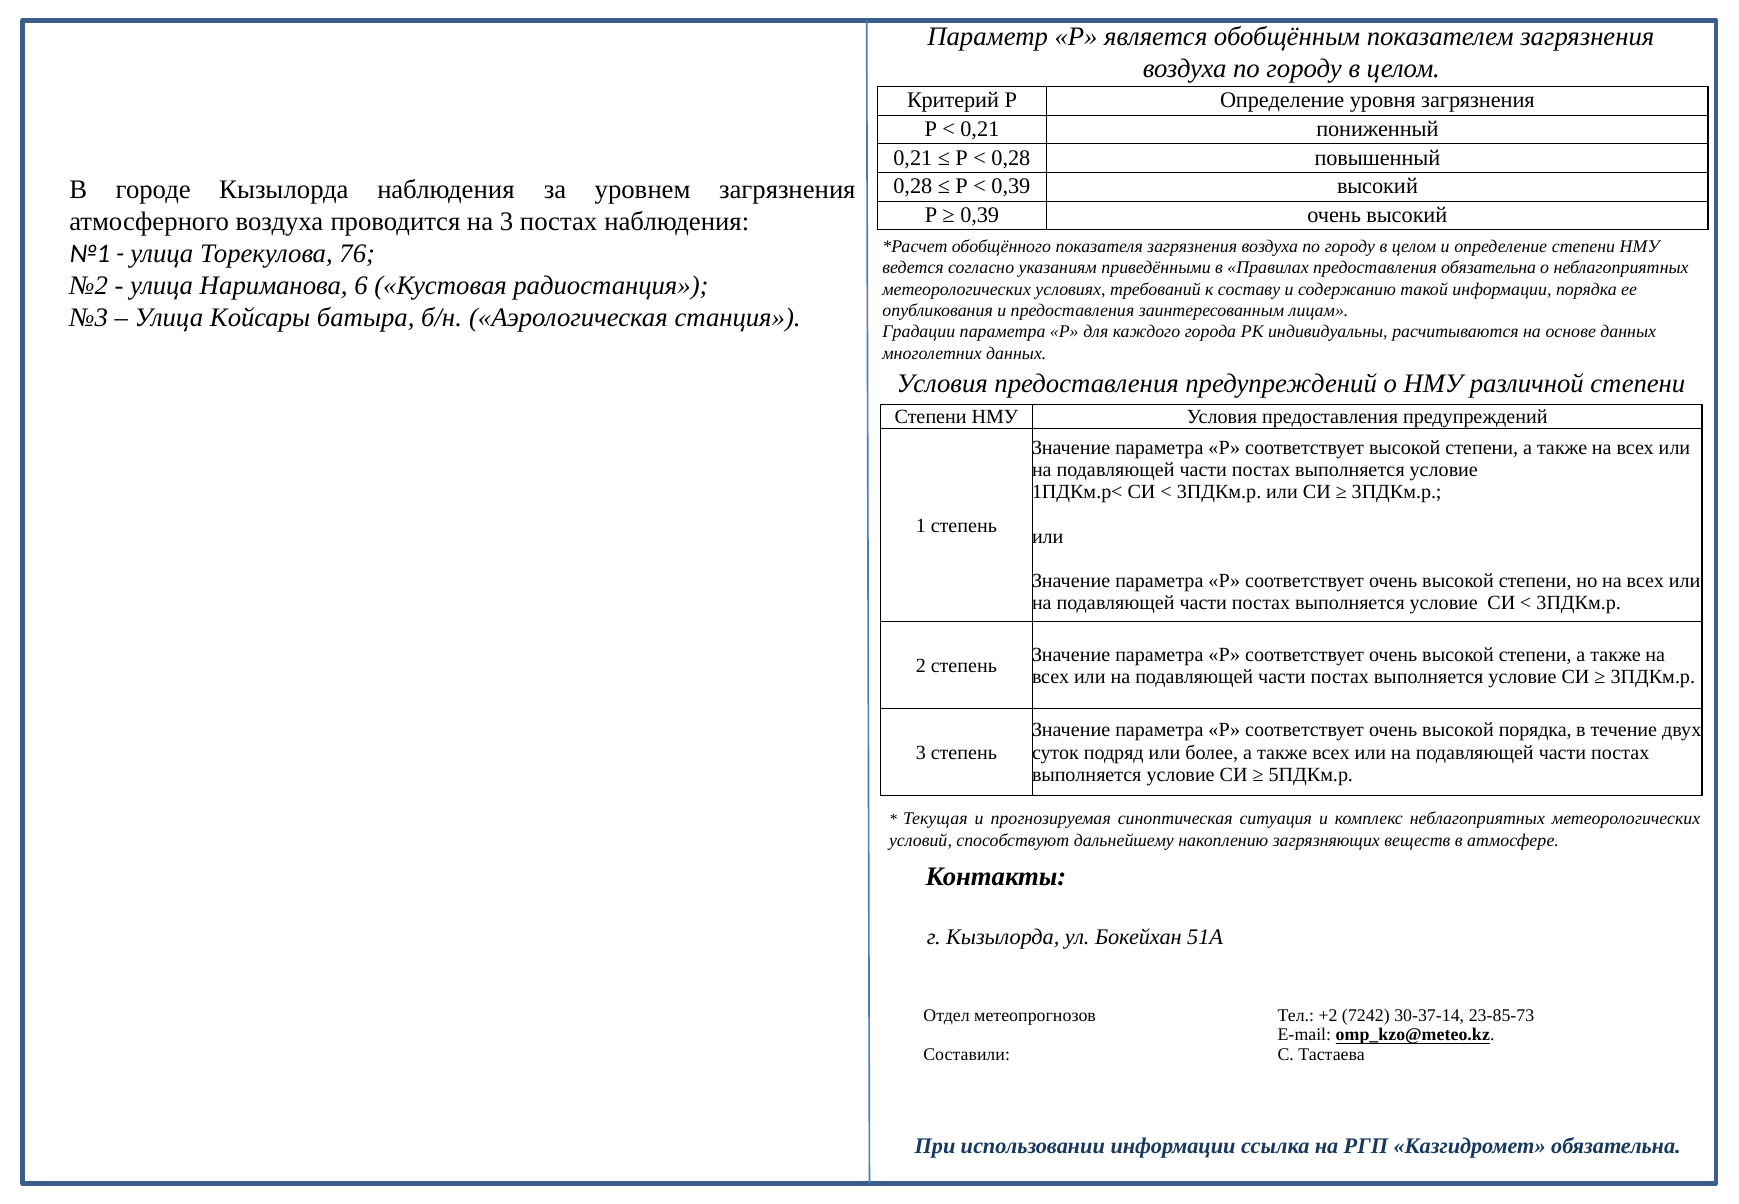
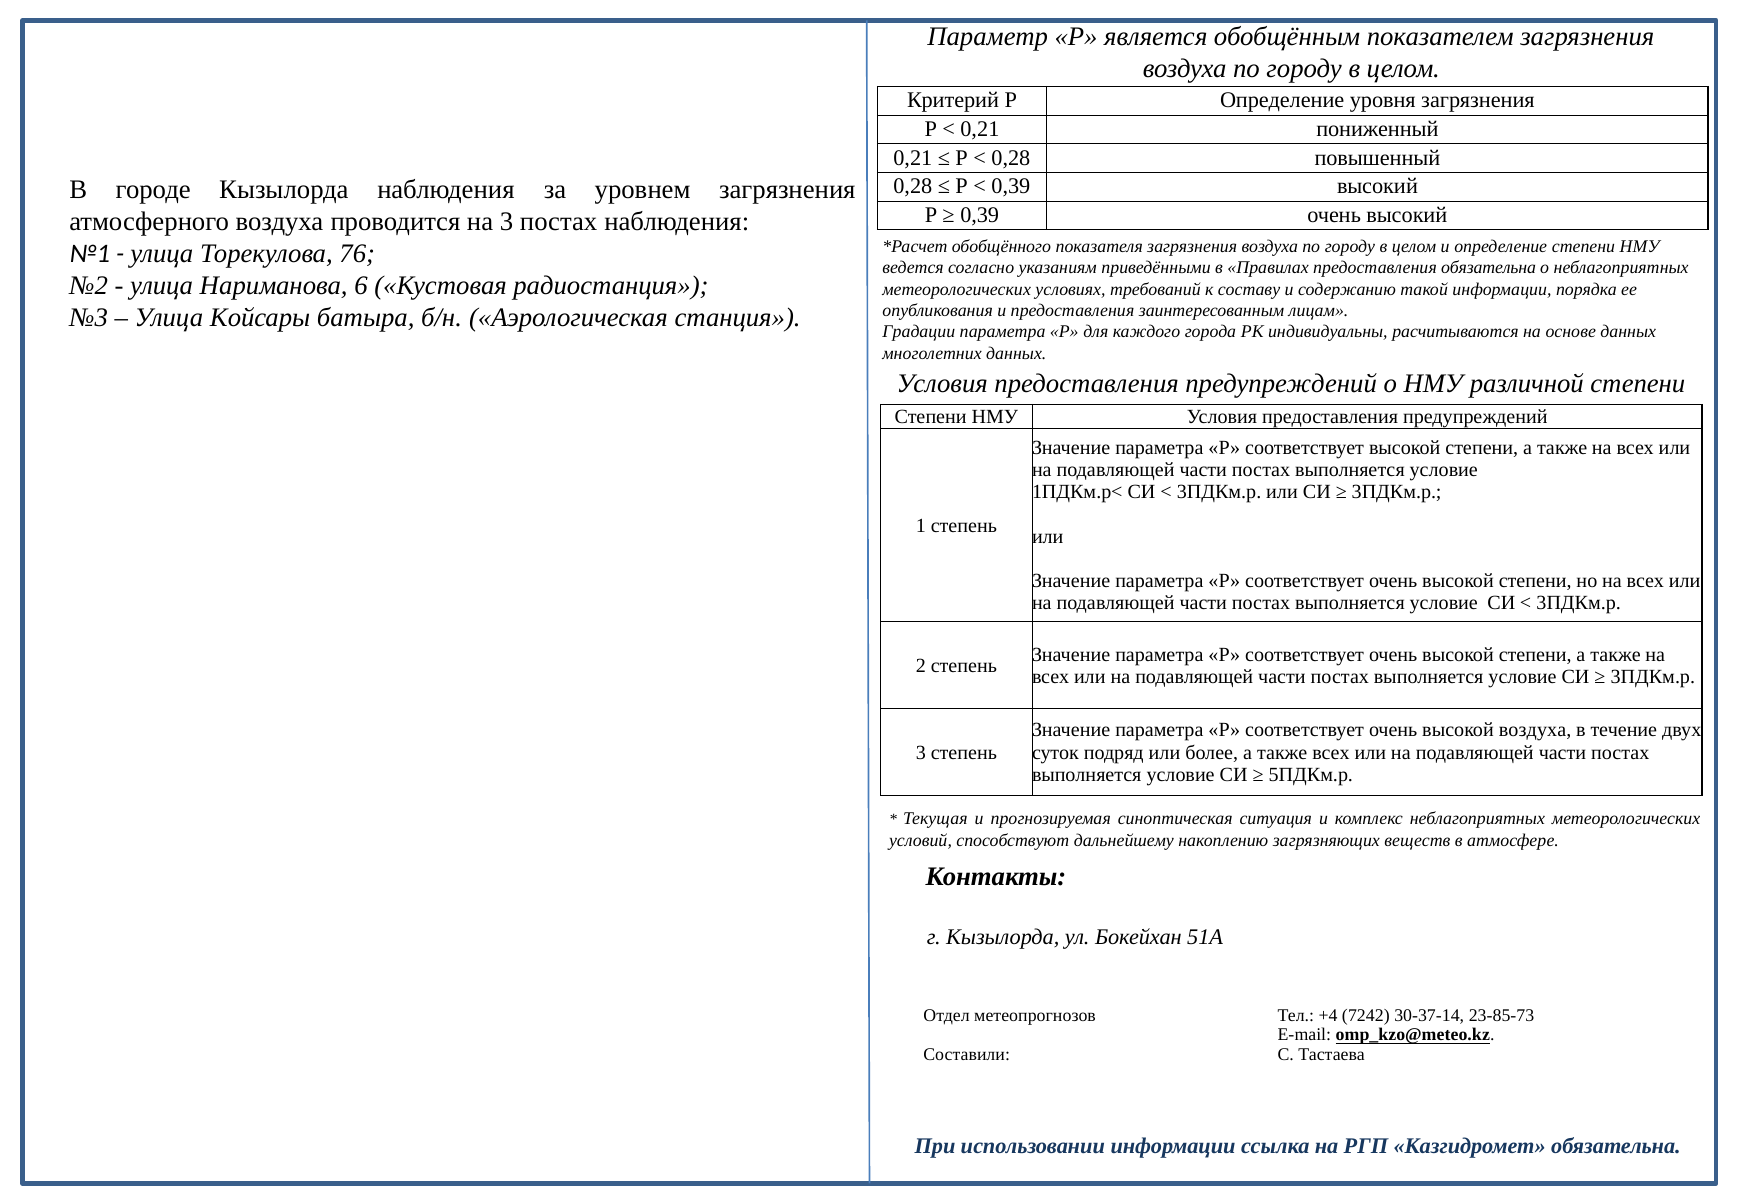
высокой порядка: порядка -> воздуха
+2: +2 -> +4
